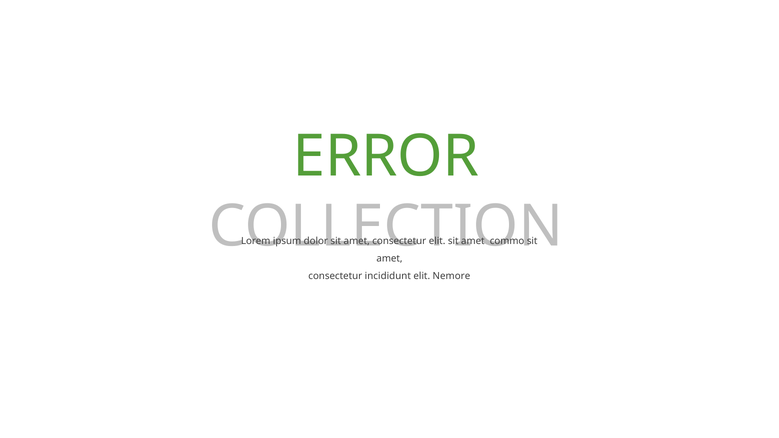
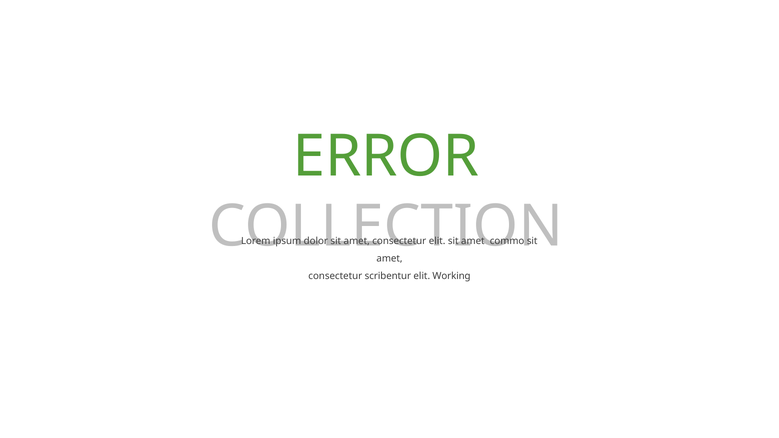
incididunt: incididunt -> scribentur
Nemore: Nemore -> Working
